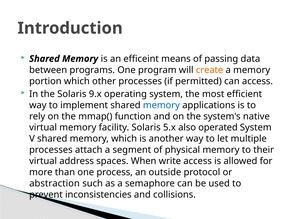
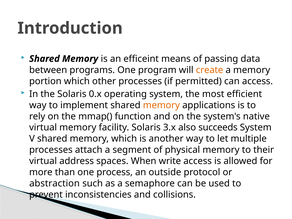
9.x: 9.x -> 0.x
memory at (161, 105) colour: blue -> orange
5.x: 5.x -> 3.x
operated: operated -> succeeds
